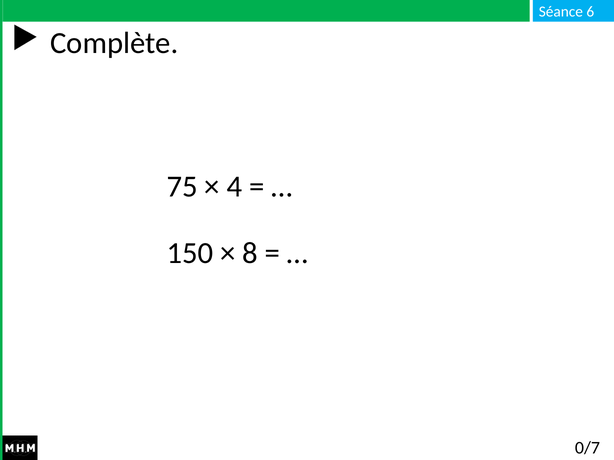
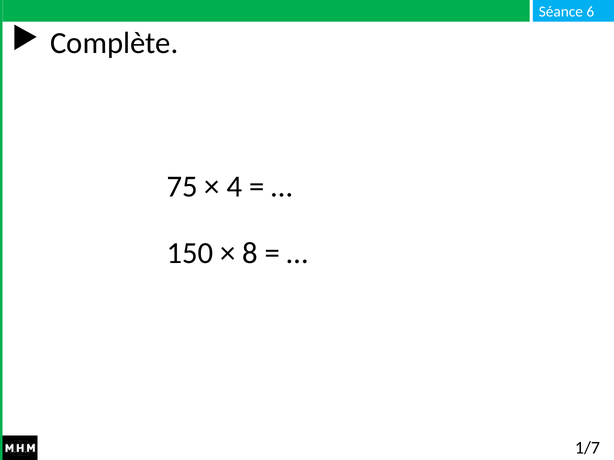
0/7: 0/7 -> 1/7
